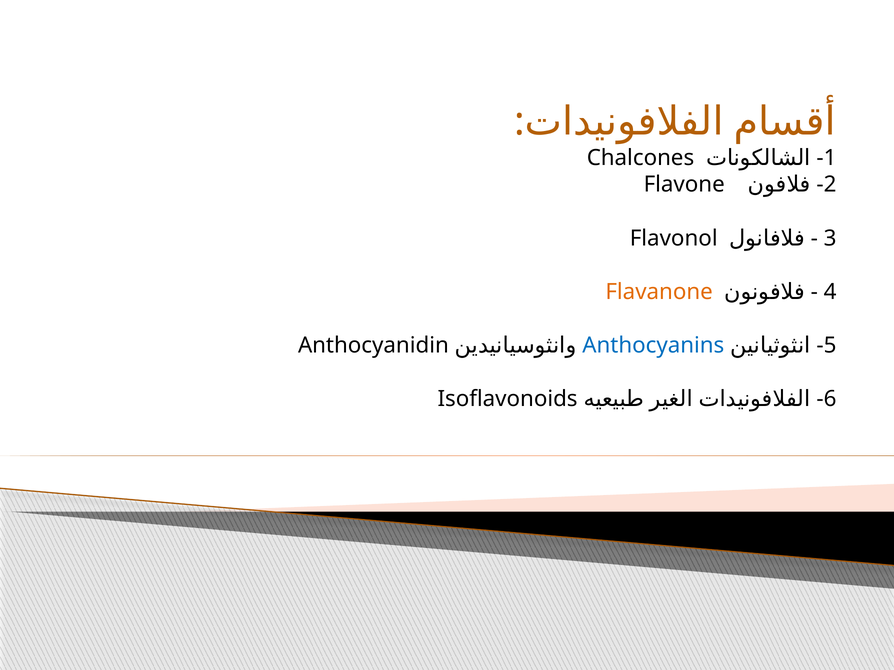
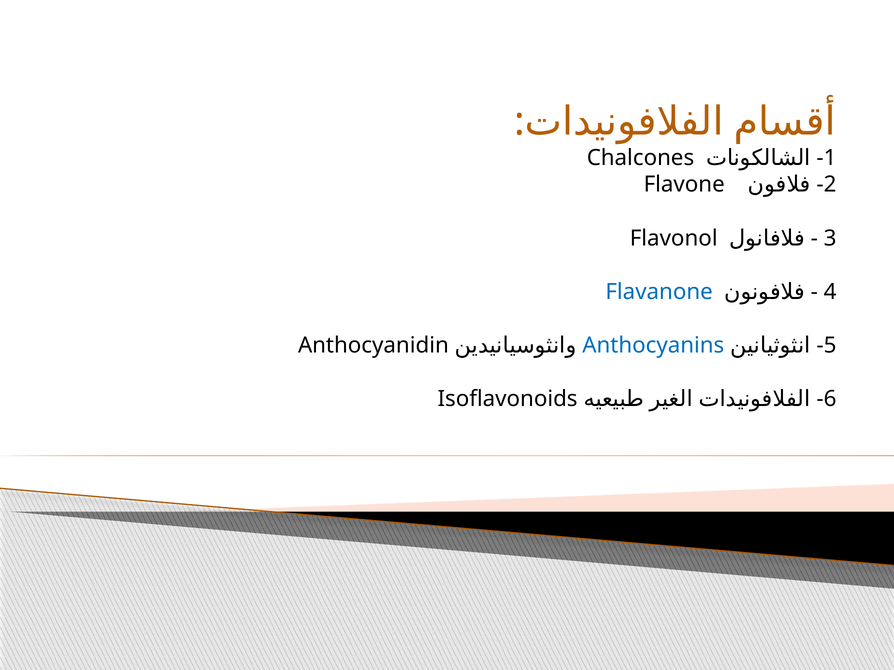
Flavanone colour: orange -> blue
